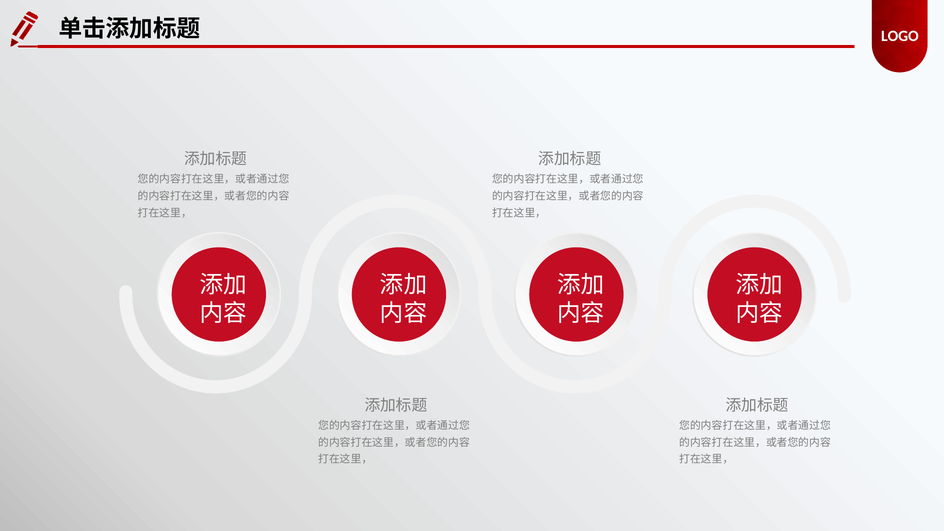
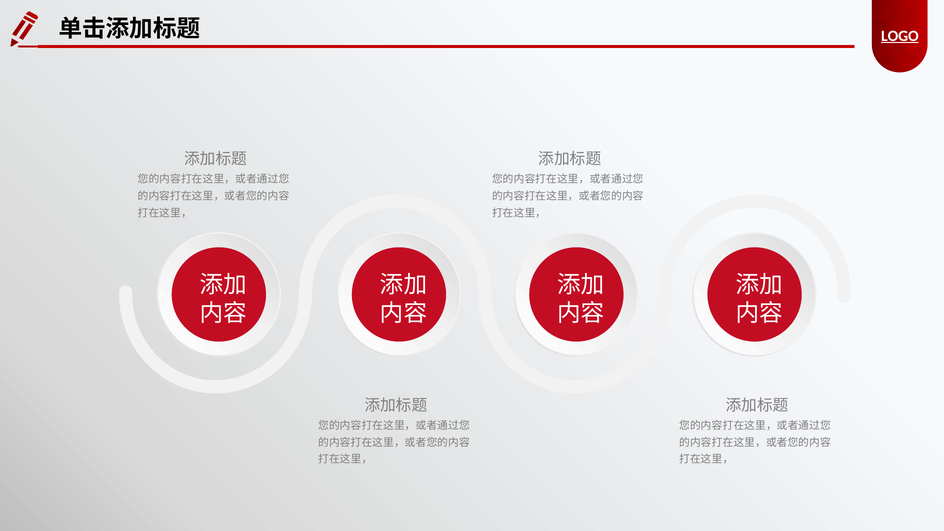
LOGO underline: none -> present
